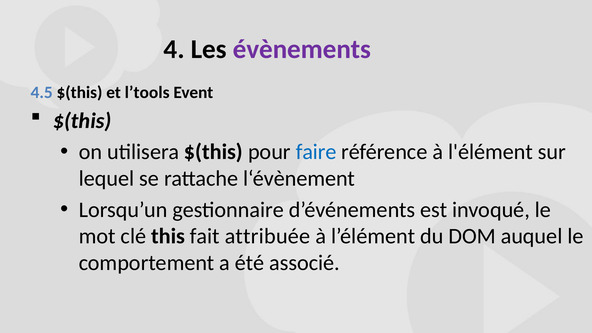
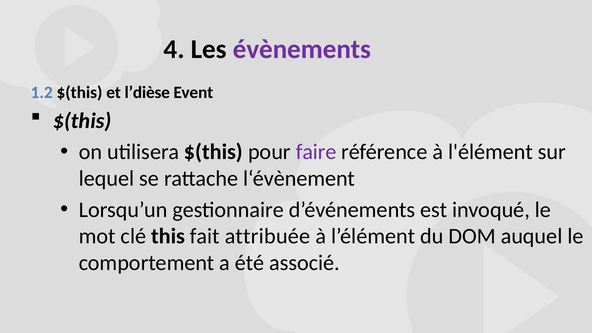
4.5: 4.5 -> 1.2
l’tools: l’tools -> l’dièse
faire colour: blue -> purple
